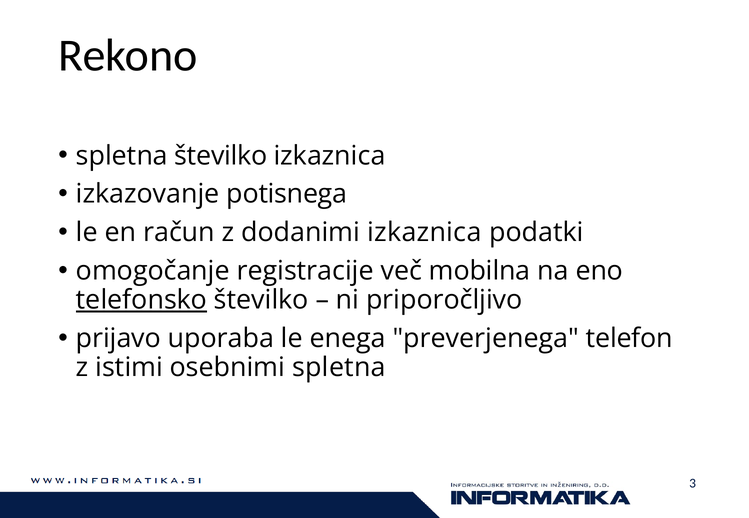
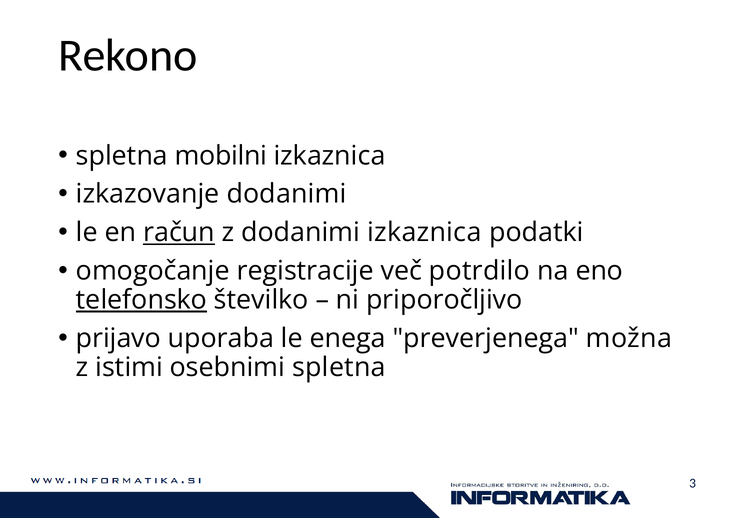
spletna številko: številko -> mobilni
izkazovanje potisnega: potisnega -> dodanimi
račun underline: none -> present
mobilna: mobilna -> potrdilo
telefon: telefon -> možna
